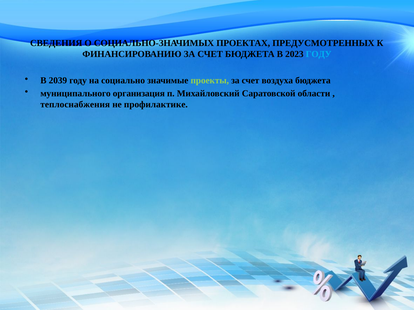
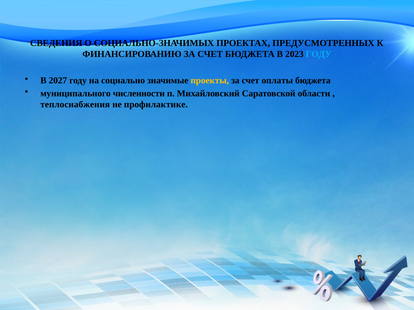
2039: 2039 -> 2027
проекты colour: light green -> yellow
воздуха: воздуха -> оплаты
организация: организация -> численности
